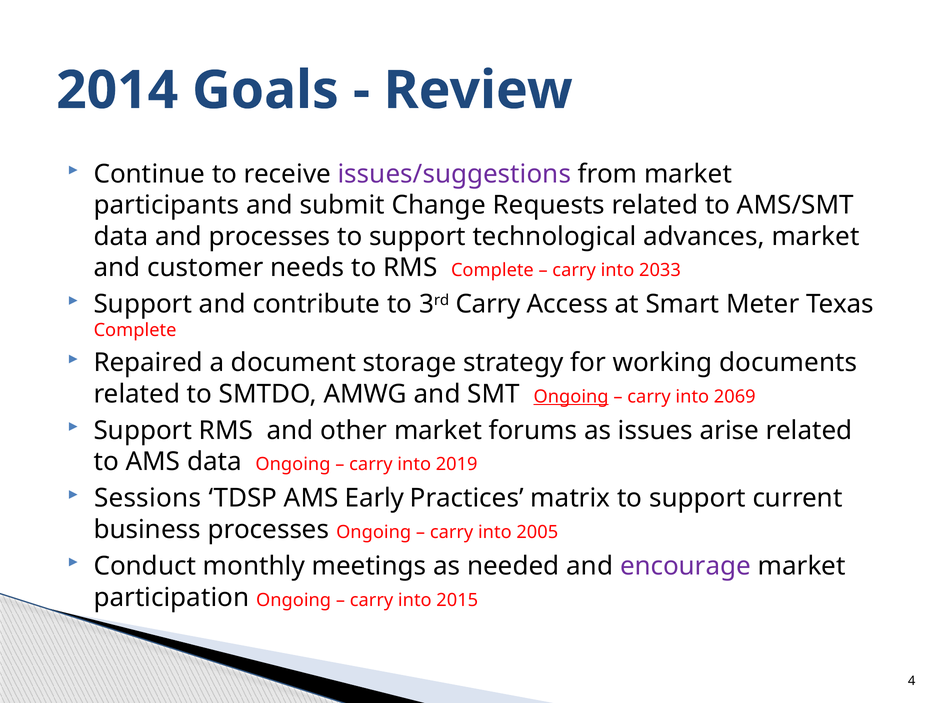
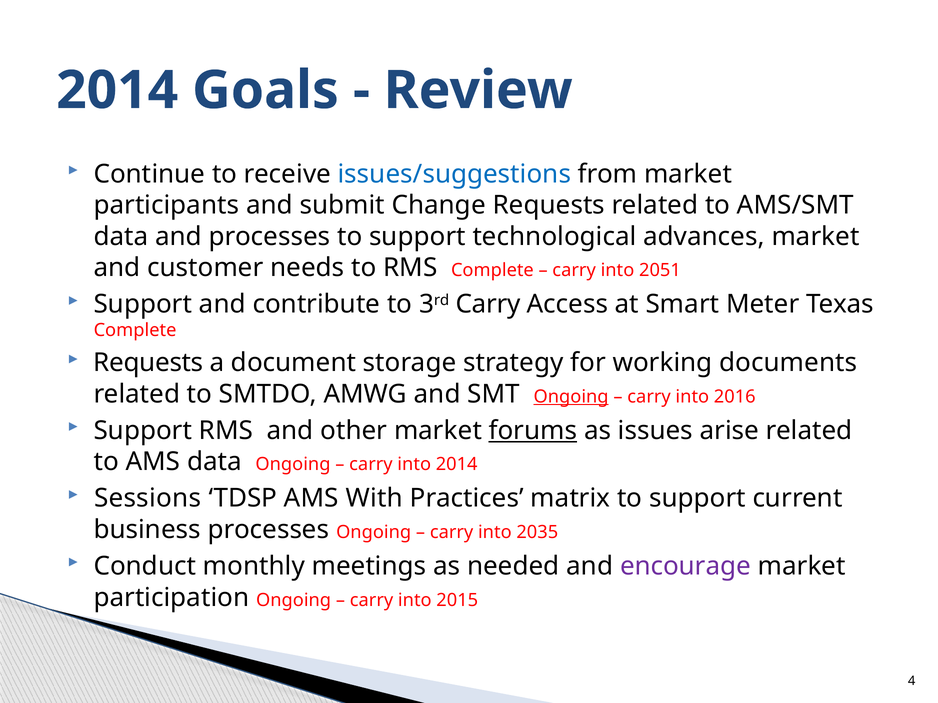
issues/suggestions colour: purple -> blue
2033: 2033 -> 2051
Repaired at (148, 363): Repaired -> Requests
2069: 2069 -> 2016
forums underline: none -> present
into 2019: 2019 -> 2014
Early: Early -> With
2005: 2005 -> 2035
